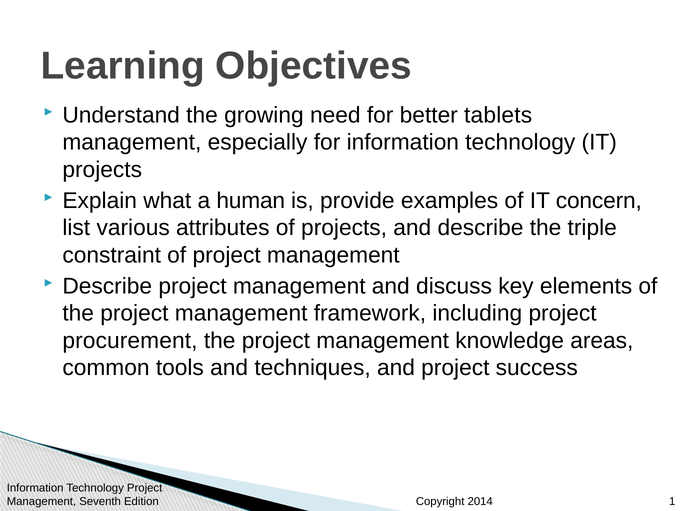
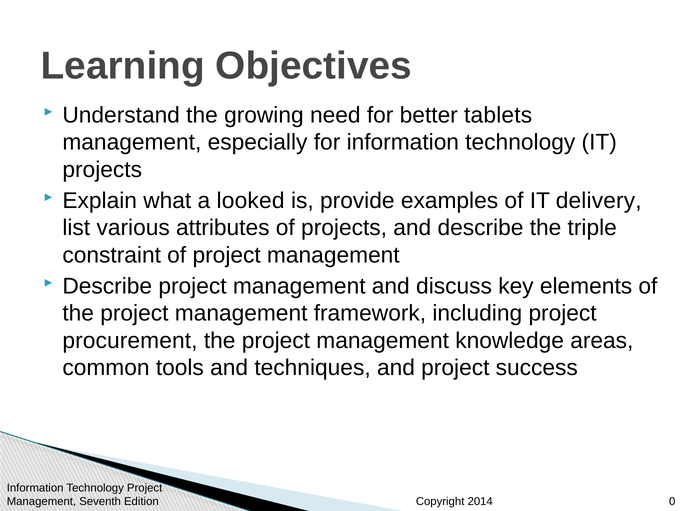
human: human -> looked
concern: concern -> delivery
1: 1 -> 0
